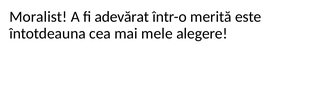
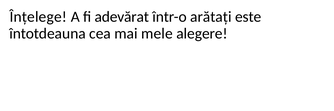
Moralist: Moralist -> Înțelege
merită: merită -> arătați
